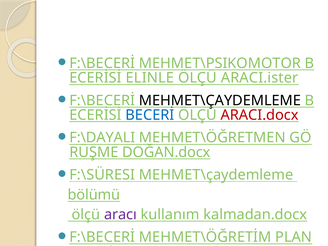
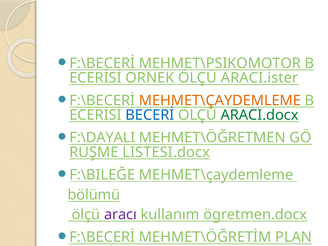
ELINLE: ELINLE -> ÖRNEK
MEHMET\ÇAYDEMLEME at (220, 101) colour: black -> orange
ARACI.docx colour: red -> green
DOĞAN.docx: DOĞAN.docx -> LISTESI.docx
F:\SÜRESI: F:\SÜRESI -> F:\BILEĞE
kalmadan.docx: kalmadan.docx -> ögretmen.docx
